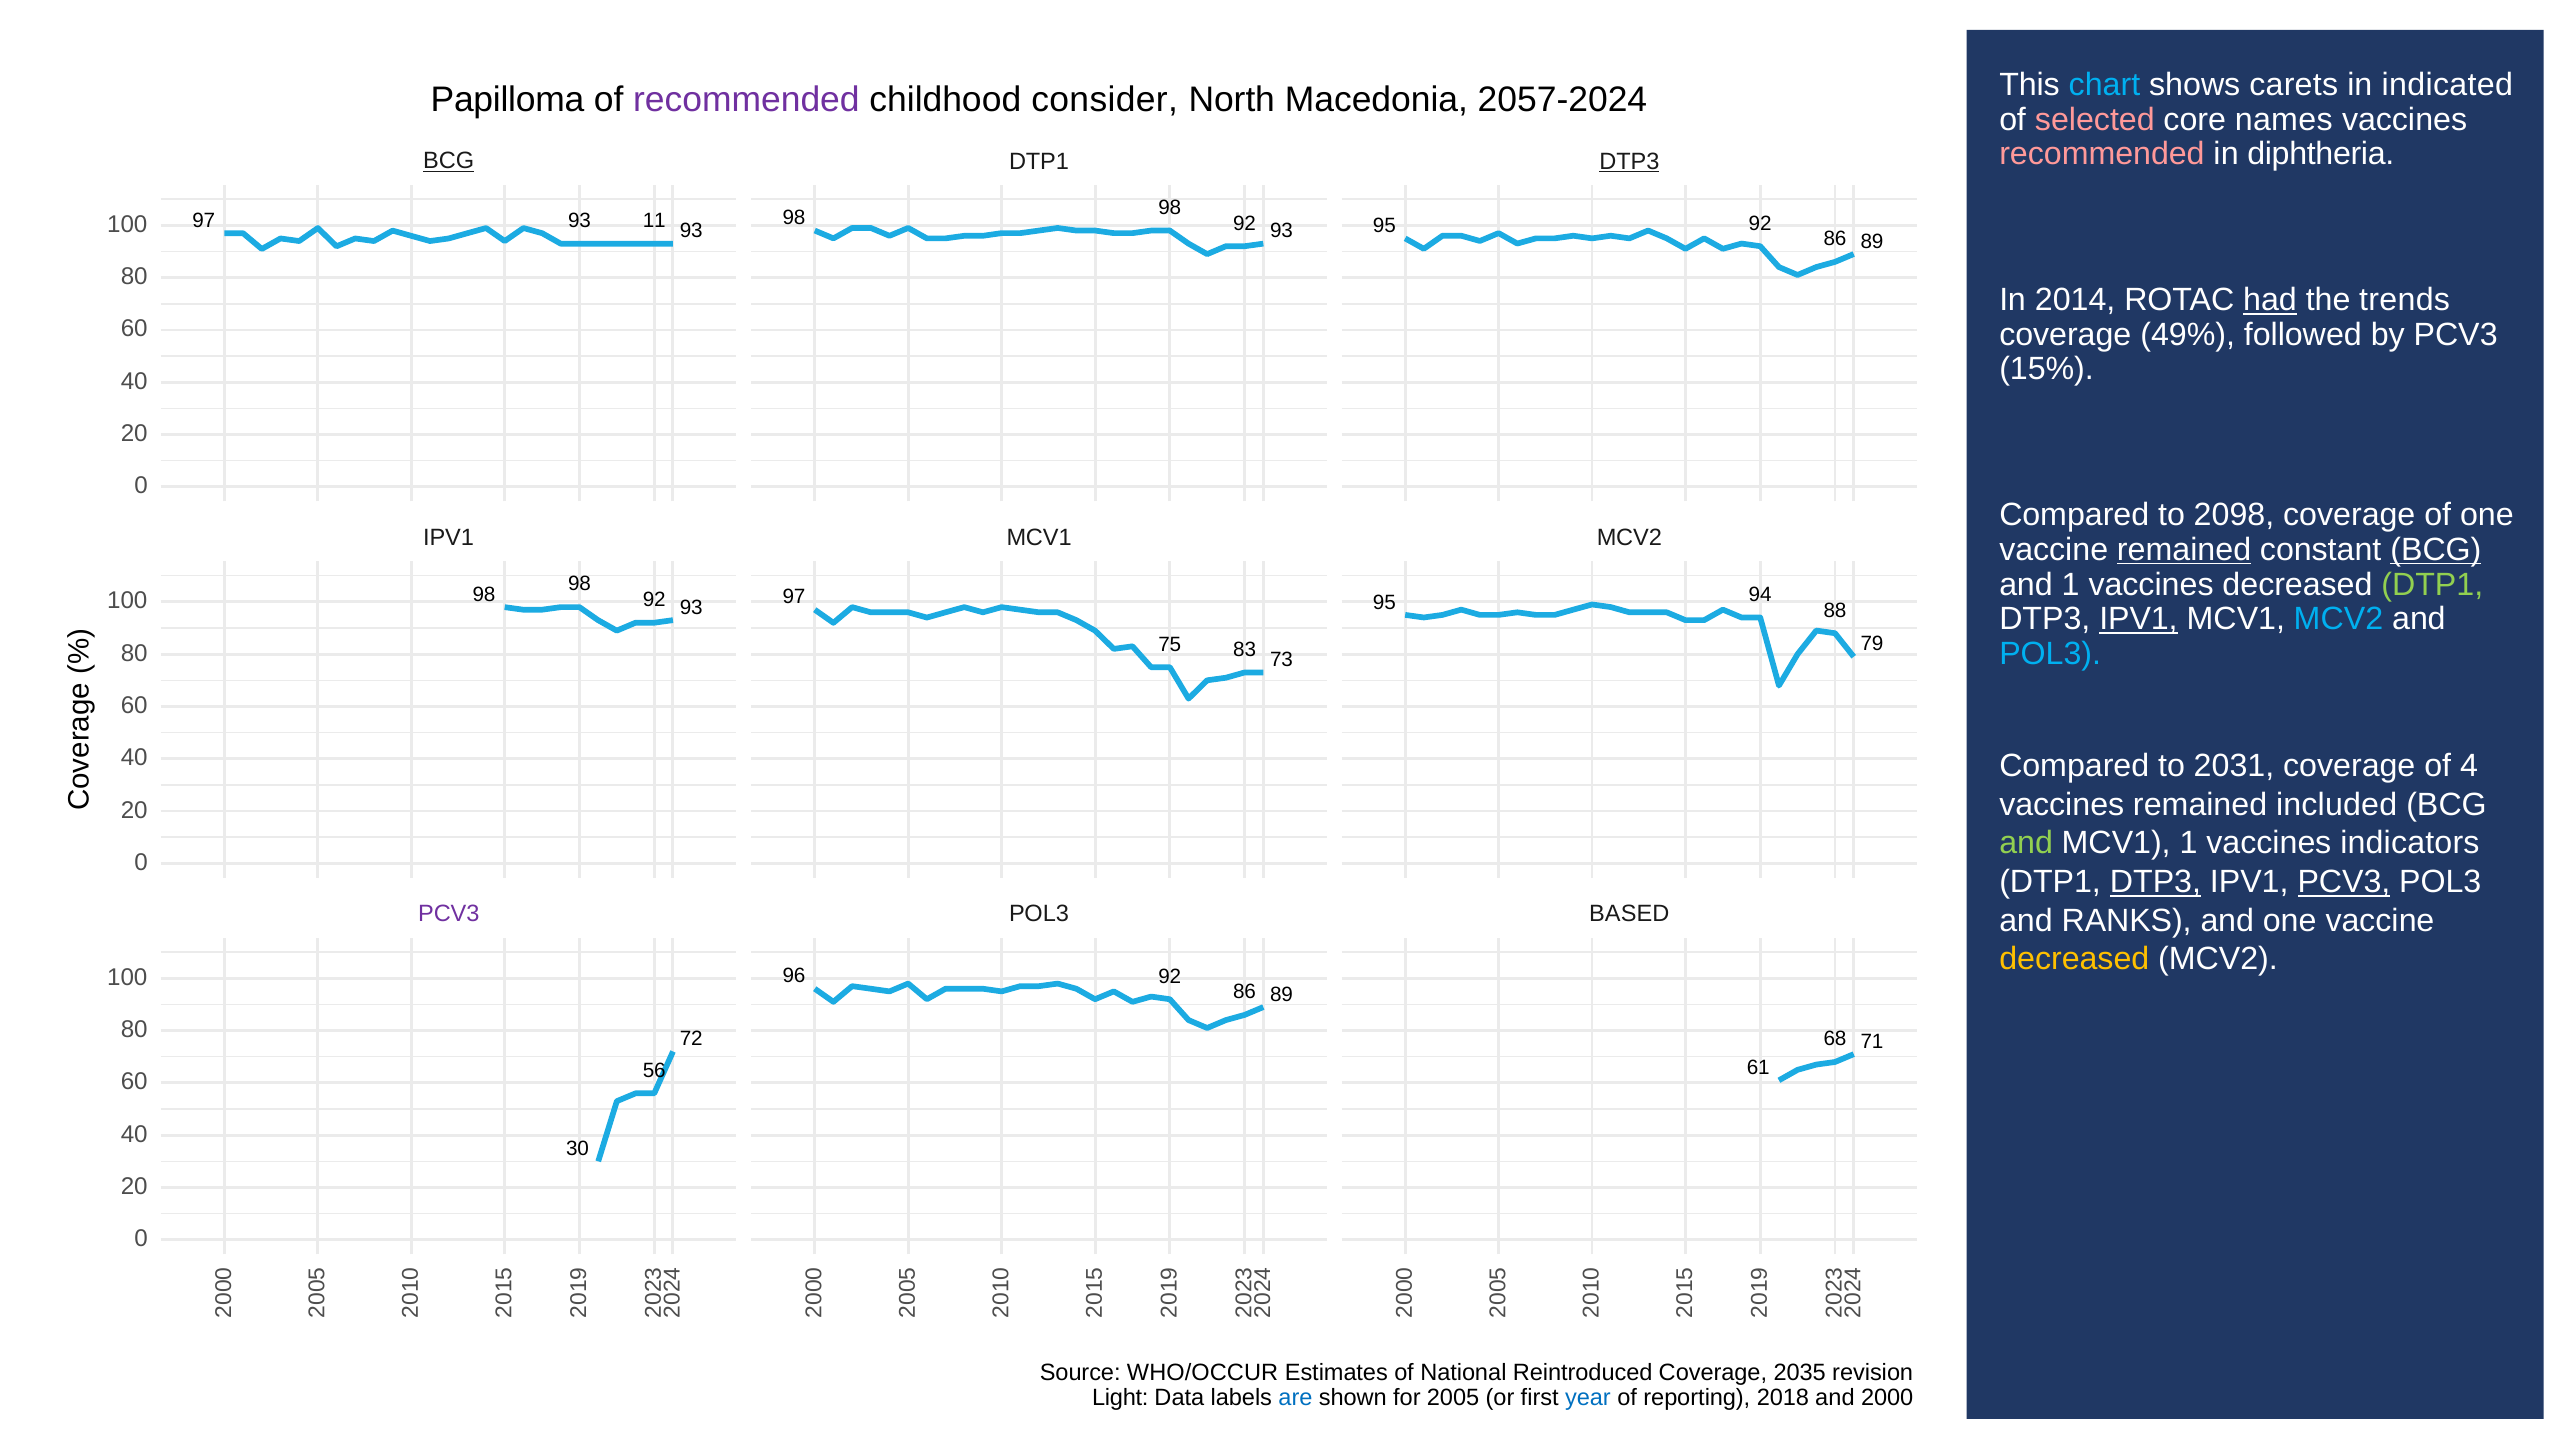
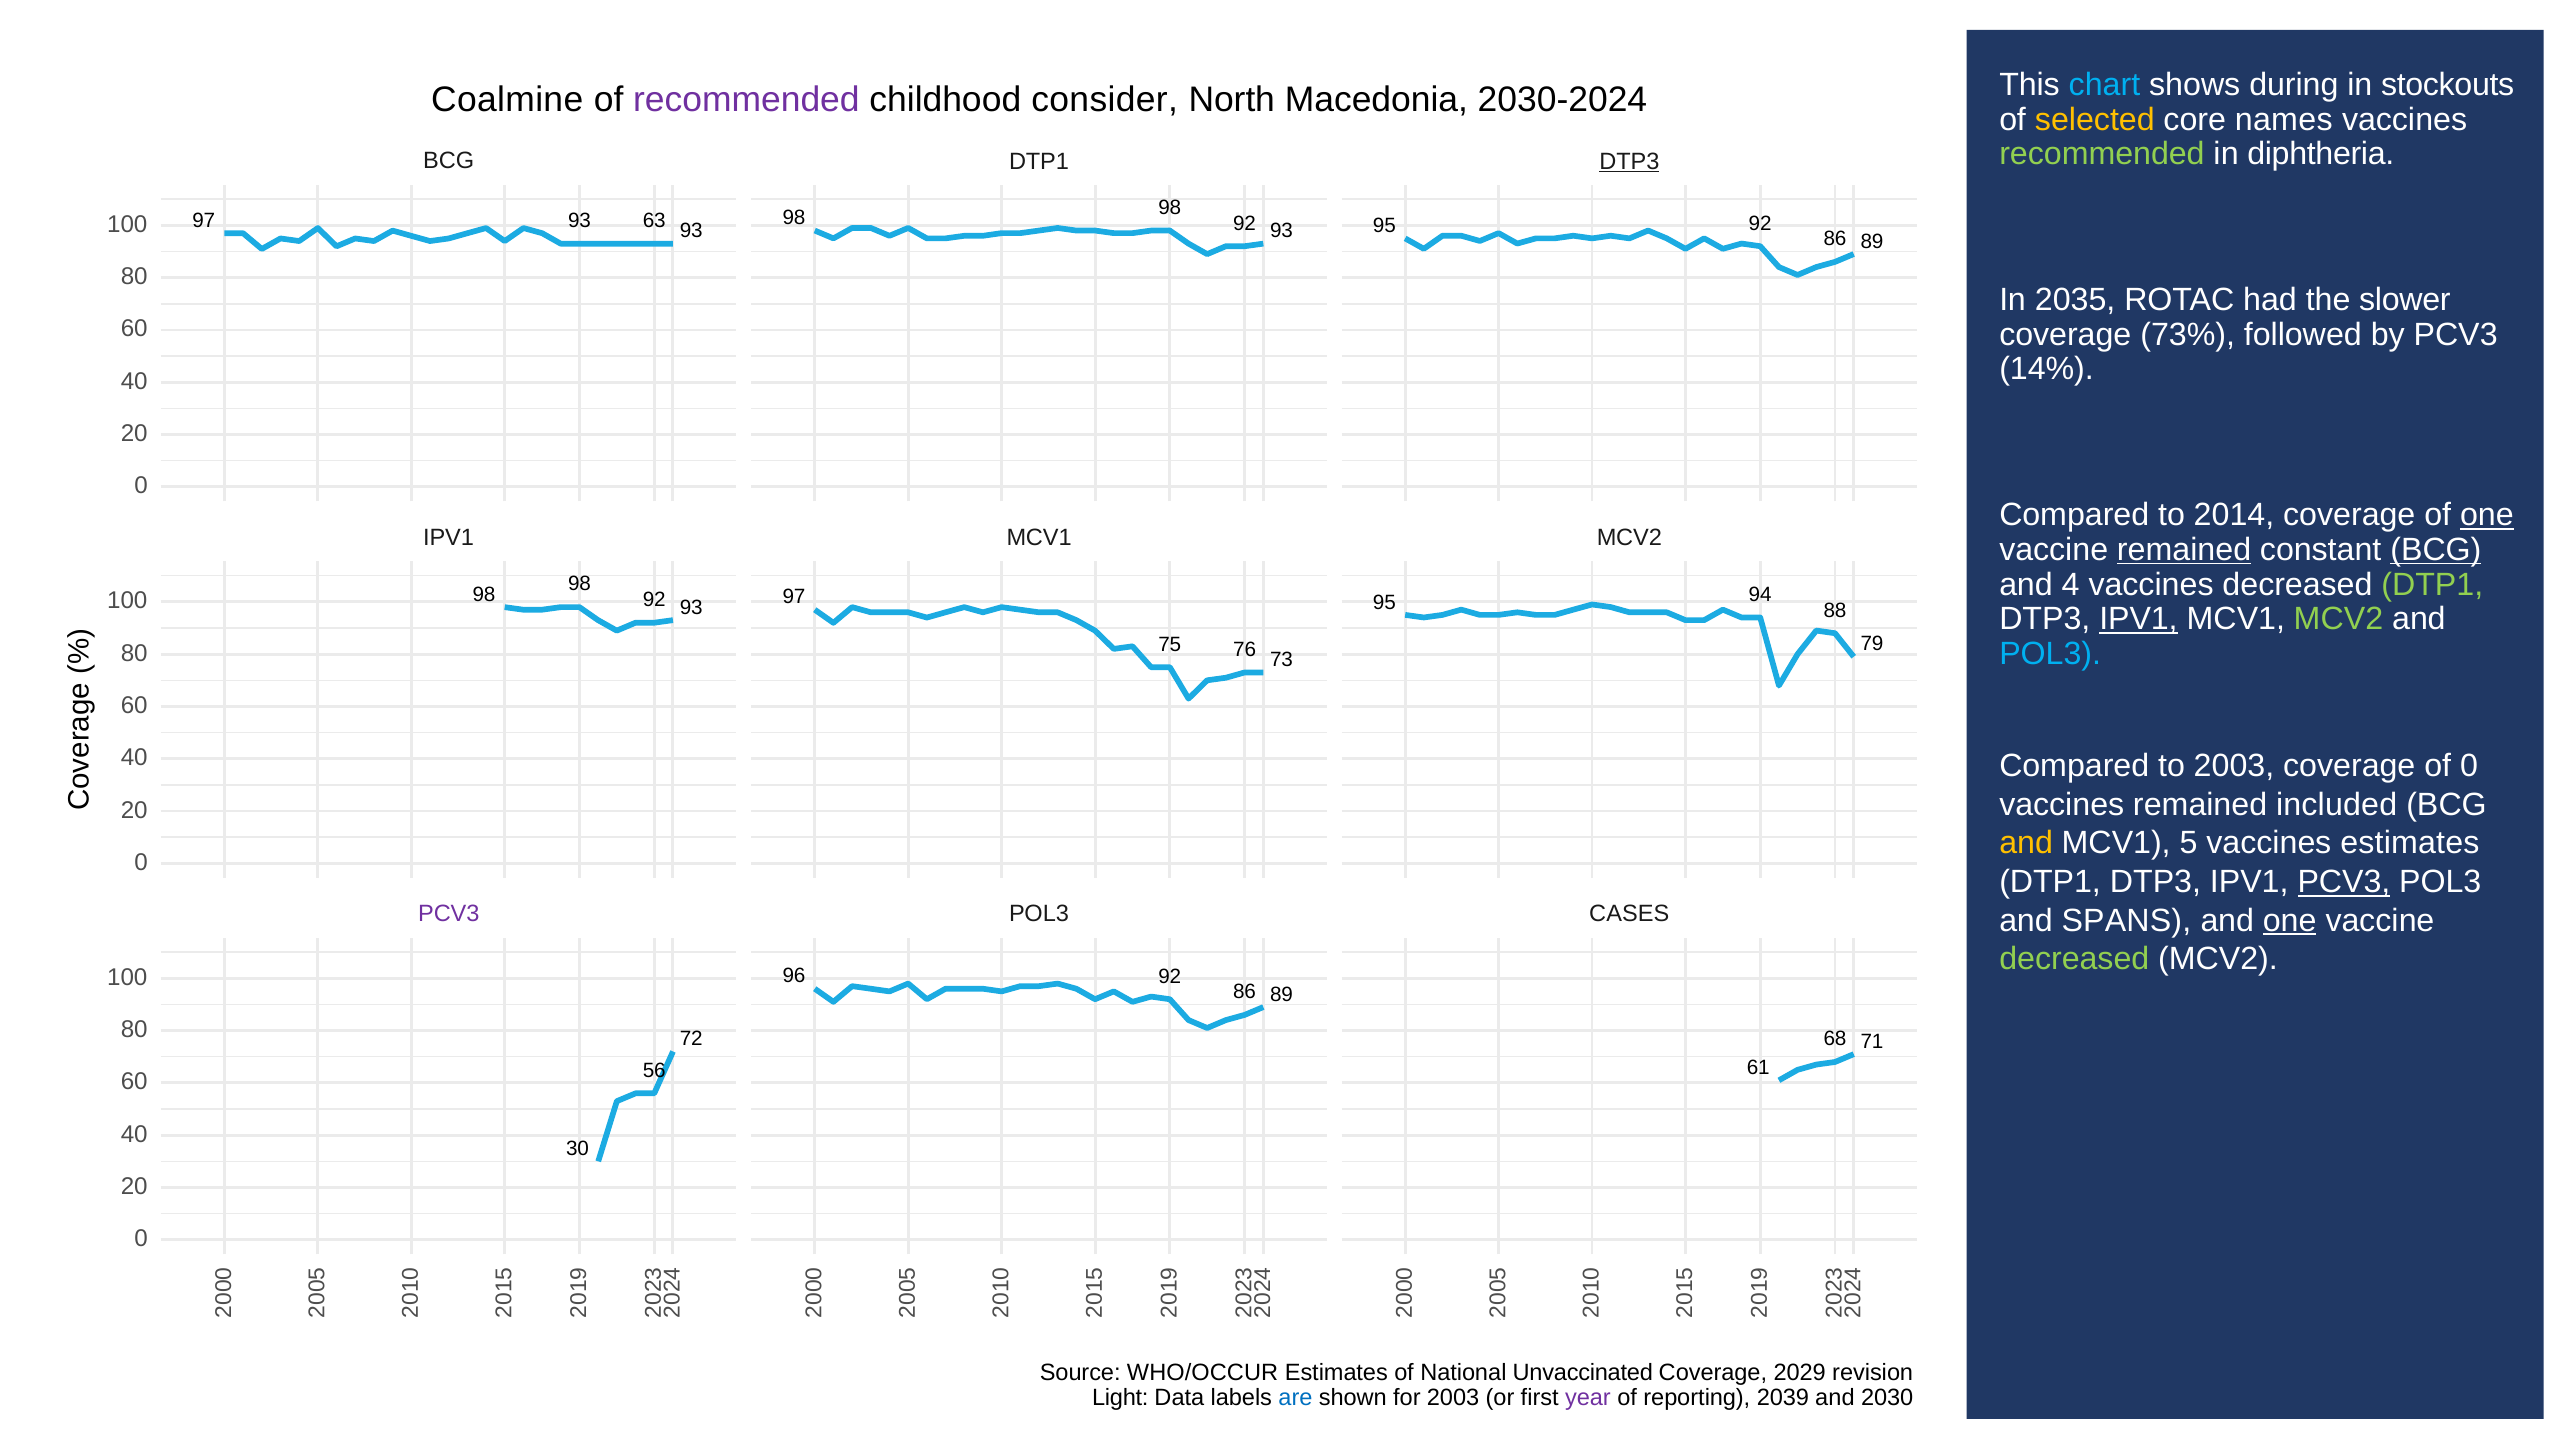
carets: carets -> during
indicated: indicated -> stockouts
Papilloma: Papilloma -> Coalmine
2057-2024: 2057-2024 -> 2030-2024
selected colour: pink -> yellow
recommended at (2102, 154) colour: pink -> light green
BCG at (449, 161) underline: present -> none
11: 11 -> 63
2014: 2014 -> 2035
had underline: present -> none
trends: trends -> slower
49%: 49% -> 73%
15%: 15% -> 14%
2098: 2098 -> 2014
one at (2487, 515) underline: none -> present
and 1: 1 -> 4
MCV2 at (2338, 619) colour: light blue -> light green
83: 83 -> 76
to 2031: 2031 -> 2003
of 4: 4 -> 0
and at (2026, 843) colour: light green -> yellow
MCV1 1: 1 -> 5
vaccines indicators: indicators -> estimates
DTP3 at (2155, 882) underline: present -> none
BASED: BASED -> CASES
RANKS: RANKS -> SPANS
one at (2290, 920) underline: none -> present
decreased at (2074, 959) colour: yellow -> light green
Reintroduced: Reintroduced -> Unvaccinated
2035: 2035 -> 2029
for 2005: 2005 -> 2003
year colour: blue -> purple
2018: 2018 -> 2039
2000: 2000 -> 2030
